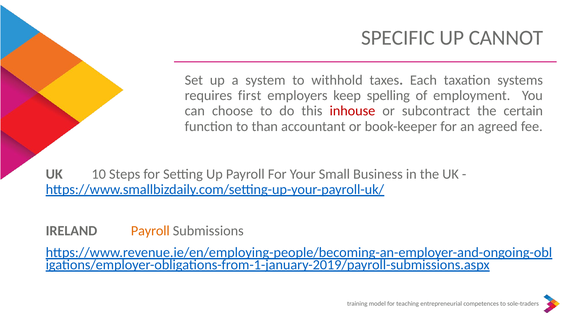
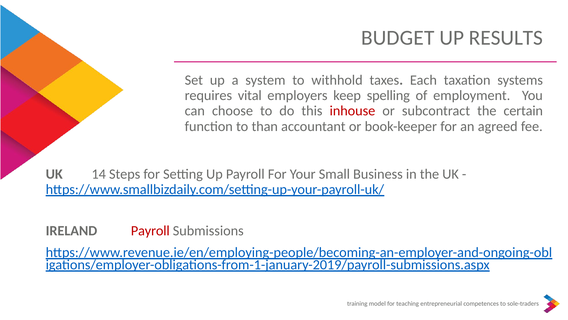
SPECIFIC: SPECIFIC -> BUDGET
CANNOT: CANNOT -> RESULTS
first: first -> vital
10: 10 -> 14
Payroll at (150, 231) colour: orange -> red
